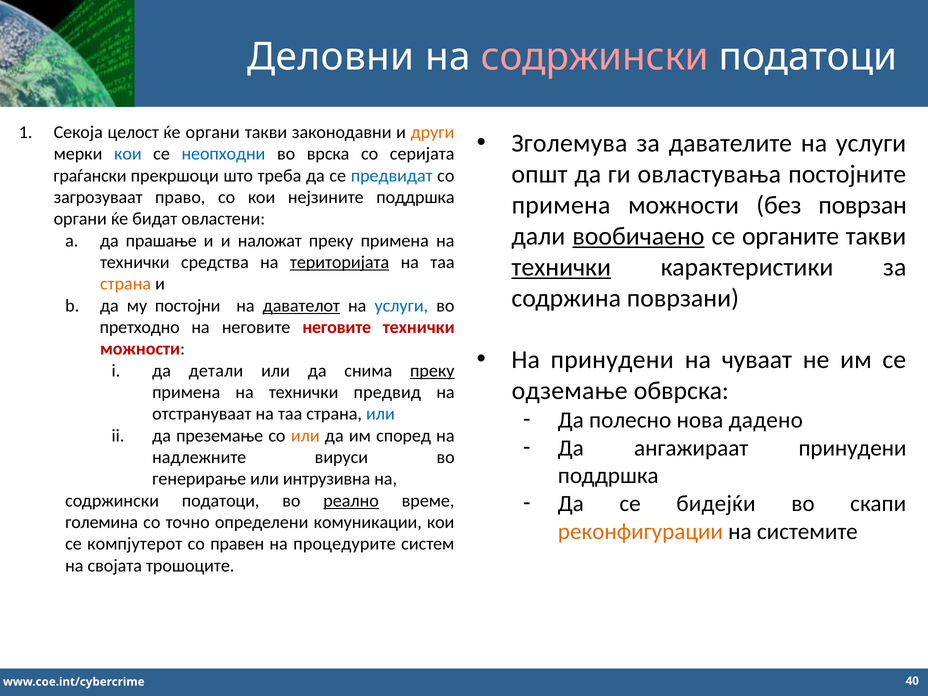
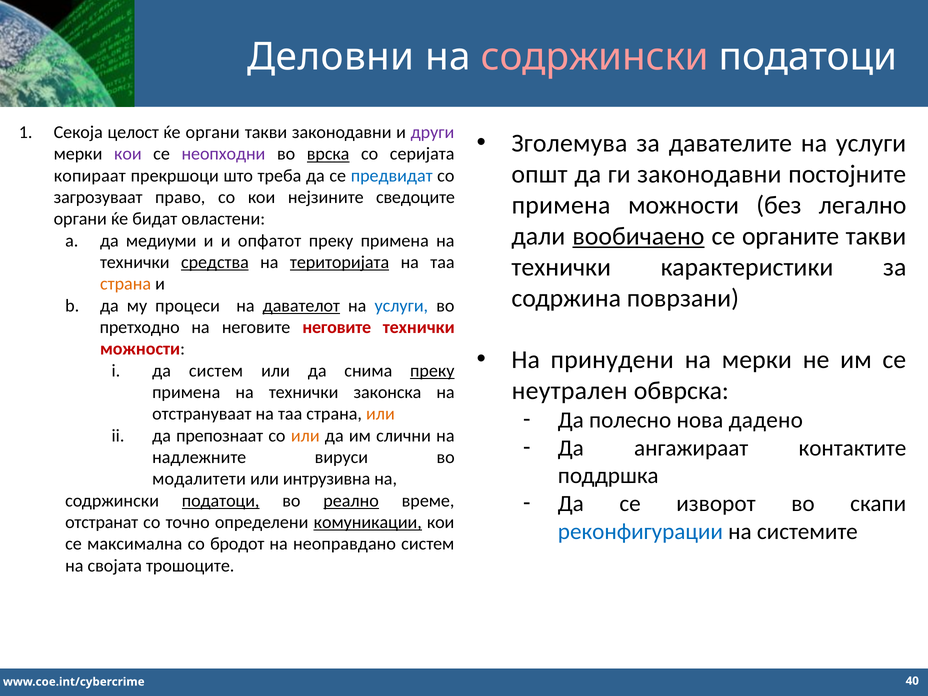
други colour: orange -> purple
кои at (128, 154) colour: blue -> purple
неопходни colour: blue -> purple
врска underline: none -> present
ги овластувања: овластувања -> законодавни
граѓански: граѓански -> копираат
нејзините поддршка: поддршка -> сведоците
поврзан: поврзан -> легално
прашање: прашање -> медиуми
наложат: наложат -> опфатот
средства underline: none -> present
технички at (561, 267) underline: present -> none
постојни: постојни -> процеси
на чуваат: чуваат -> мерки
да детали: детали -> систем
одземање: одземање -> неутрален
предвид: предвид -> законска
или at (380, 414) colour: blue -> orange
преземање: преземање -> препознаат
според: според -> слични
ангажираат принудени: принудени -> контактите
генерирање: генерирање -> модалитети
податоци at (221, 501) underline: none -> present
бидејќи: бидејќи -> изворот
големина: големина -> отстранат
комуникации underline: none -> present
реконфигурации colour: orange -> blue
компјутерот: компјутерот -> максимална
правен: правен -> бродот
процедурите: процедурите -> неоправдано
